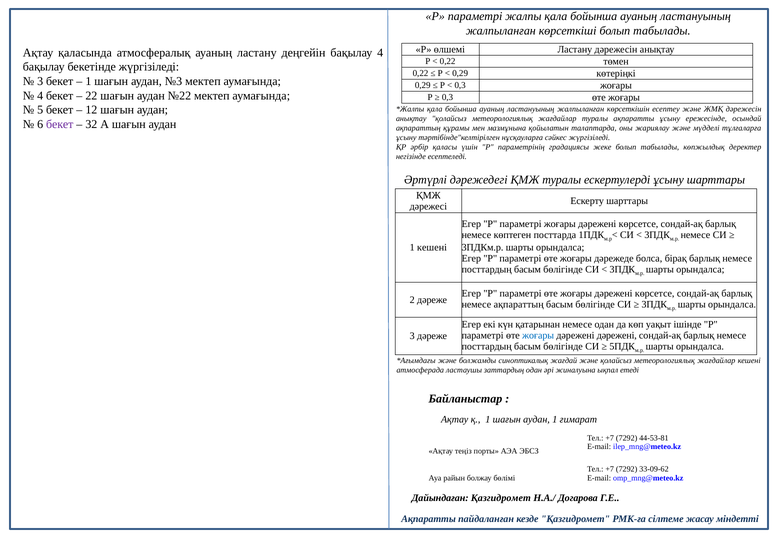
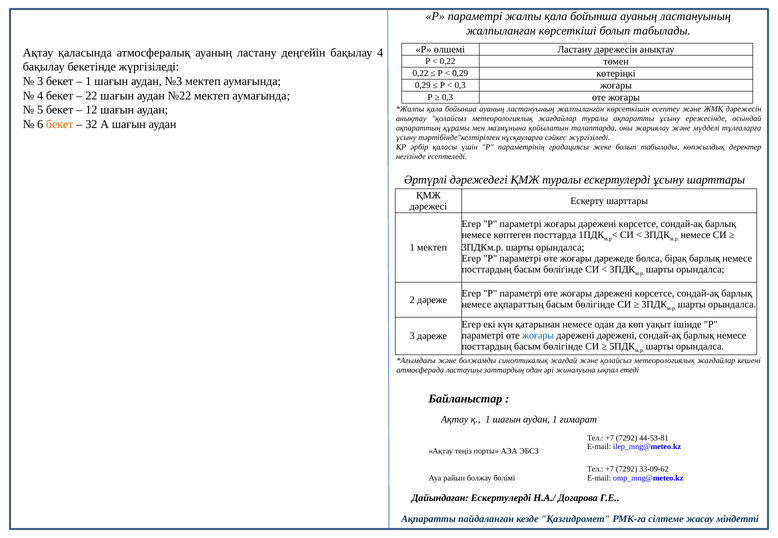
бекет at (60, 124) colour: purple -> orange
1 кешені: кешені -> мектеп
Дайындаған Қазгидромет: Қазгидромет -> Ескертулерді
